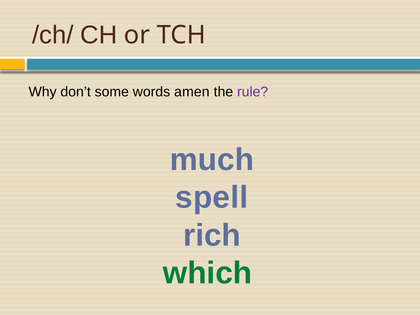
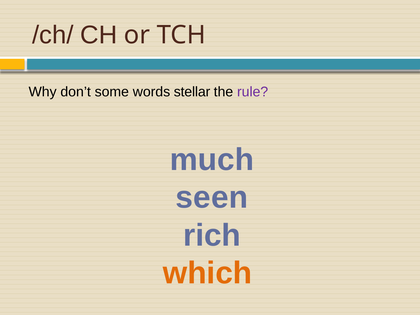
amen: amen -> stellar
spell: spell -> seen
which colour: green -> orange
